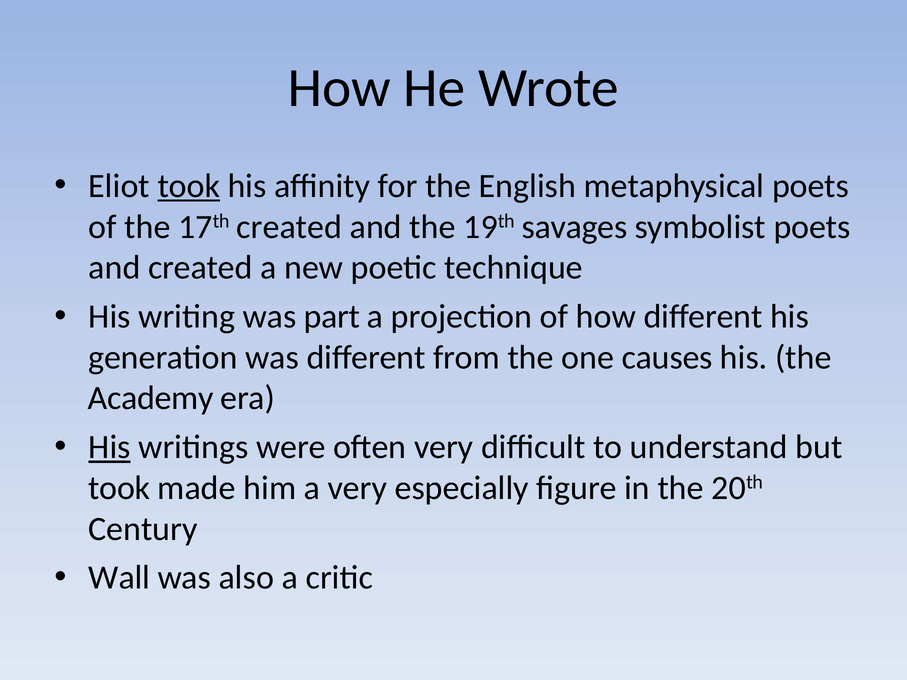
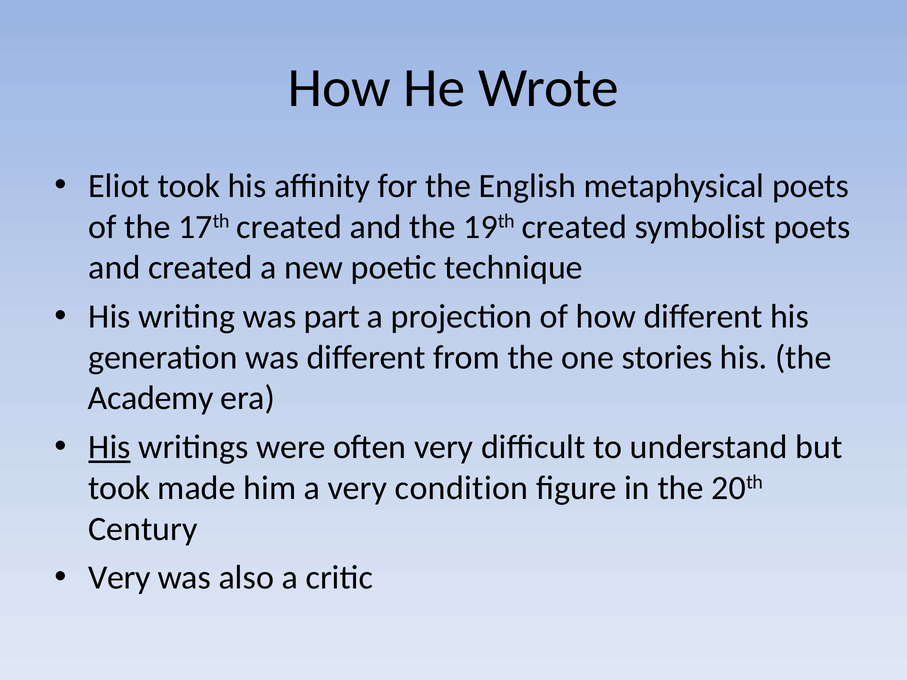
took at (189, 186) underline: present -> none
19th savages: savages -> created
causes: causes -> stories
especially: especially -> condition
Wall at (119, 578): Wall -> Very
